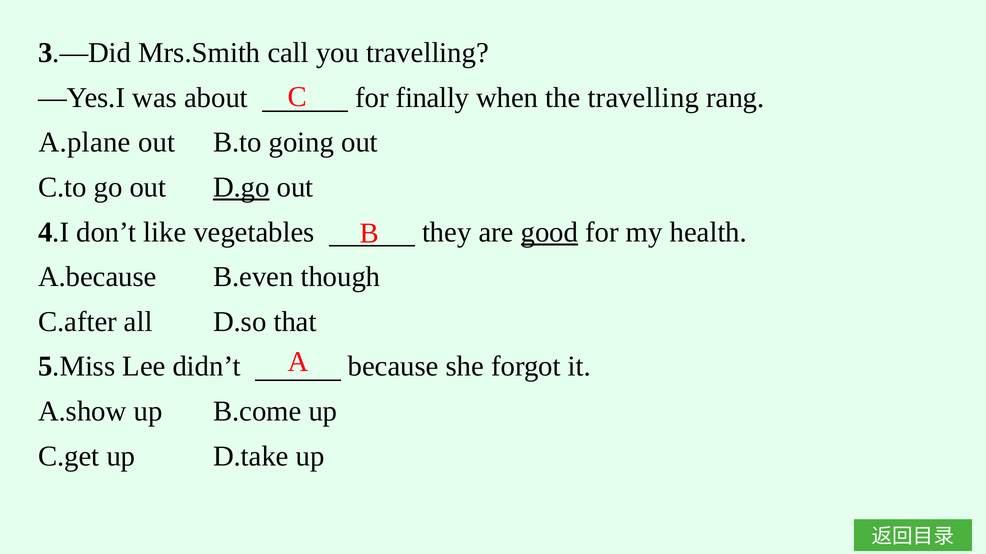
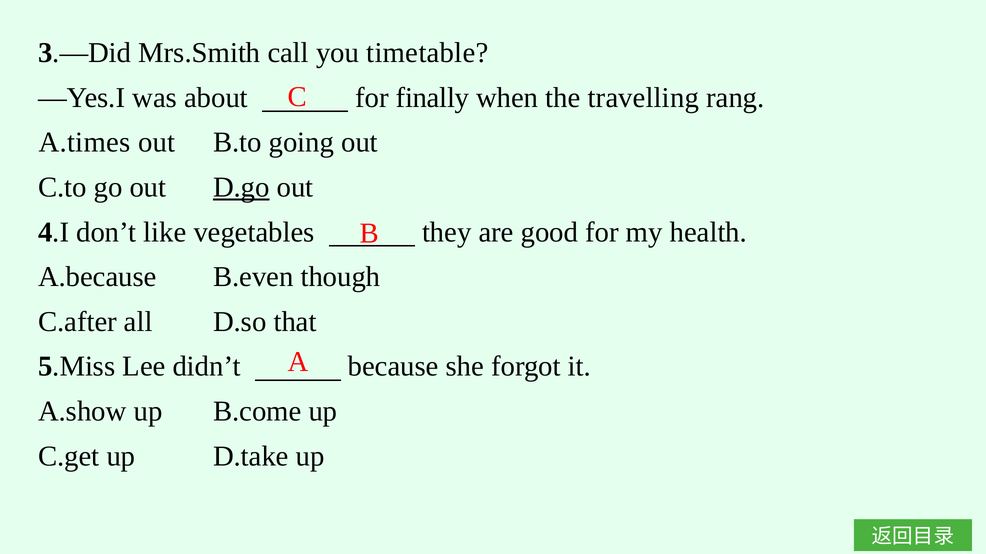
you travelling: travelling -> timetable
A.plane: A.plane -> A.times
good underline: present -> none
